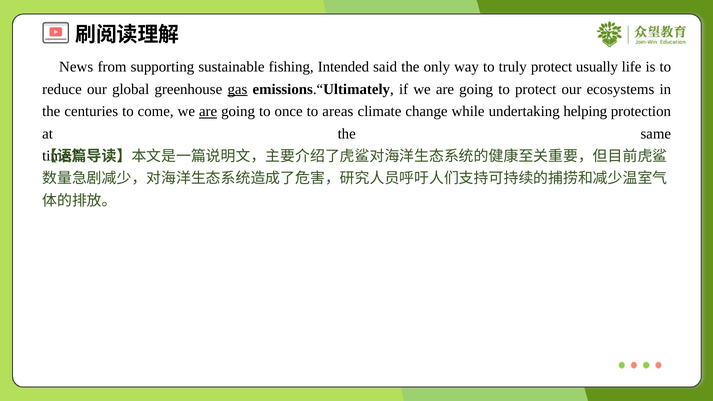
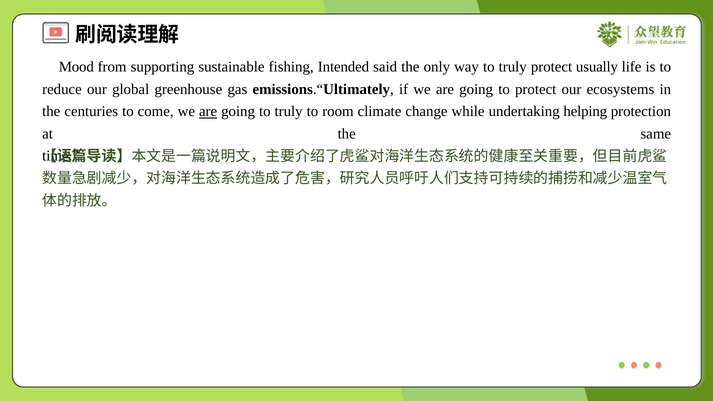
News: News -> Mood
gas underline: present -> none
going to once: once -> truly
areas: areas -> room
